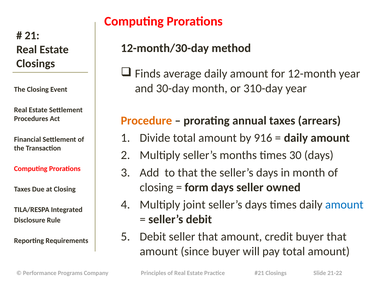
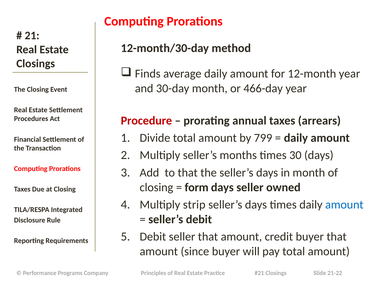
310-day: 310-day -> 466-day
Procedure colour: orange -> red
916: 916 -> 799
joint: joint -> strip
